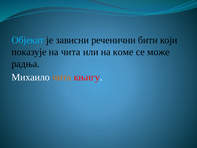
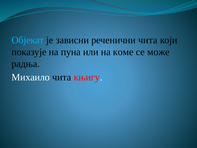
реченични бити: бити -> чита
на чита: чита -> пуна
чита at (62, 77) colour: orange -> black
